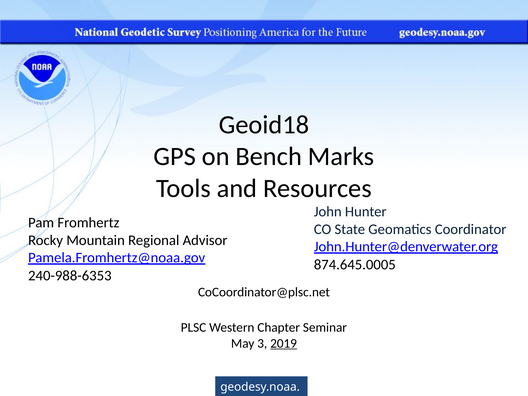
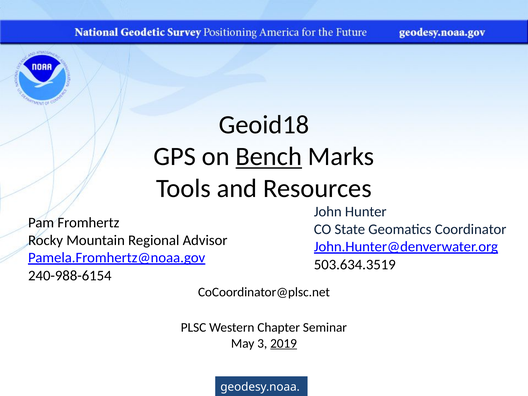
Bench underline: none -> present
874.645.0005: 874.645.0005 -> 503.634.3519
240-988-6353: 240-988-6353 -> 240-988-6154
